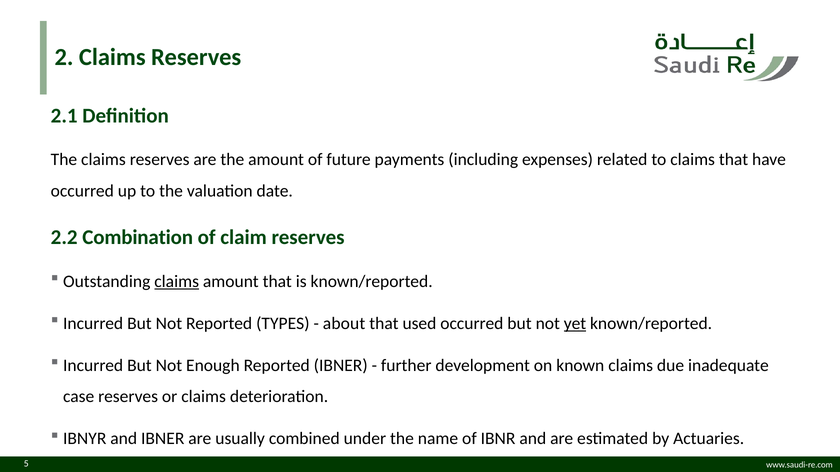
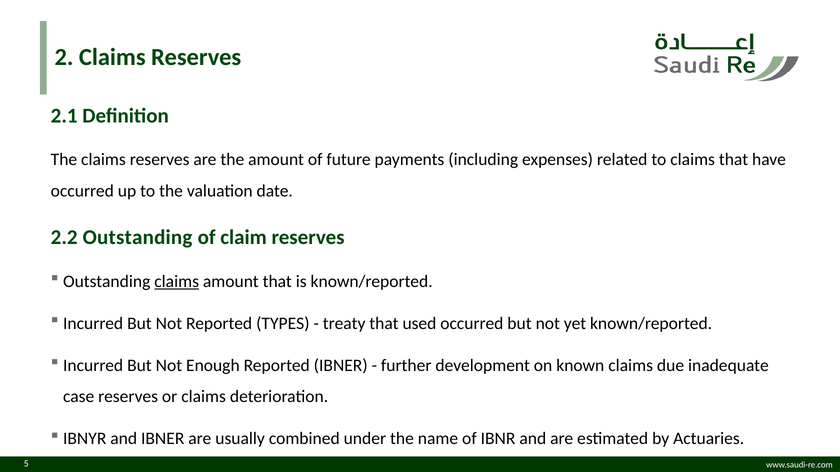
2.2 Combination: Combination -> Outstanding
about: about -> treaty
yet underline: present -> none
